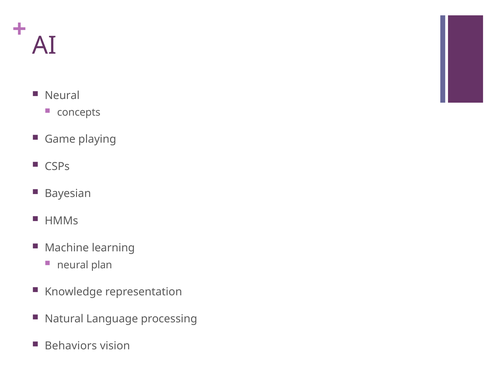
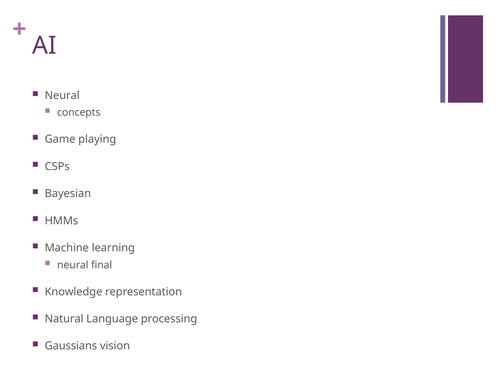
plan: plan -> final
Behaviors: Behaviors -> Gaussians
